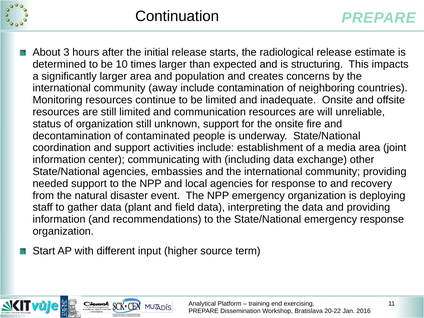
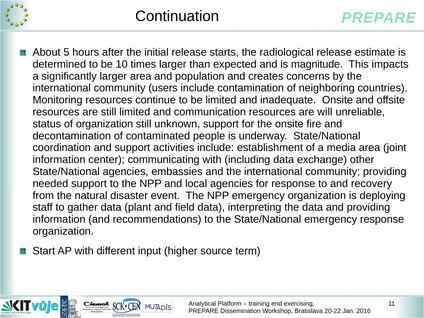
3: 3 -> 5
structuring: structuring -> magnitude
away: away -> users
